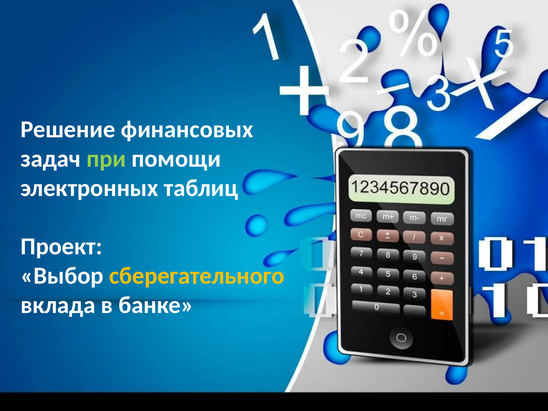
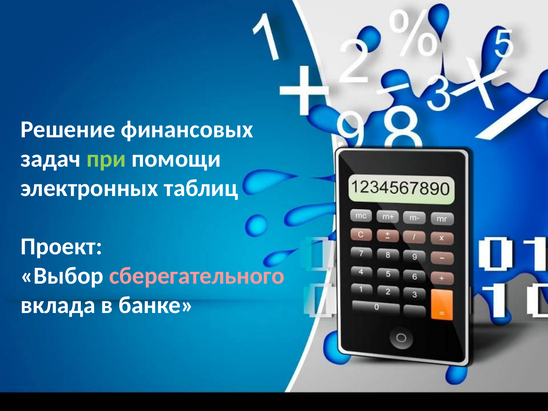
сберегательного colour: yellow -> pink
